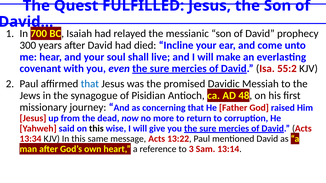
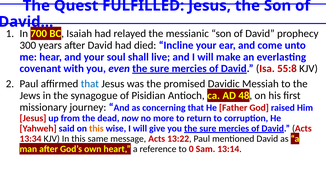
55:2: 55:2 -> 55:8
this at (96, 129) colour: black -> orange
3: 3 -> 0
